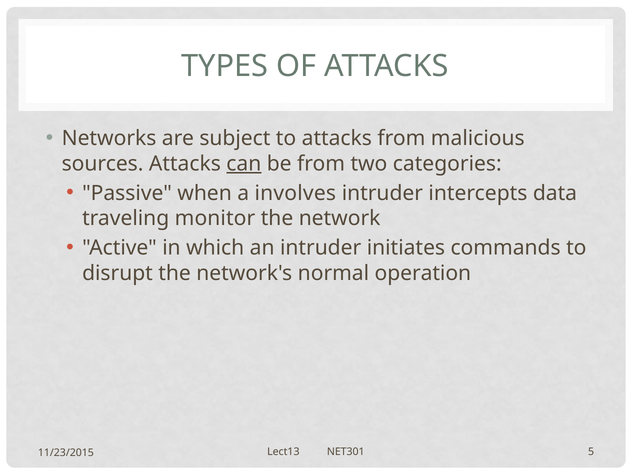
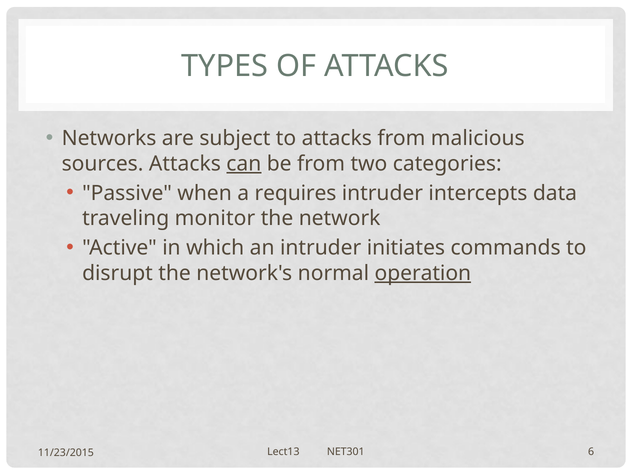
involves: involves -> requires
operation underline: none -> present
5: 5 -> 6
